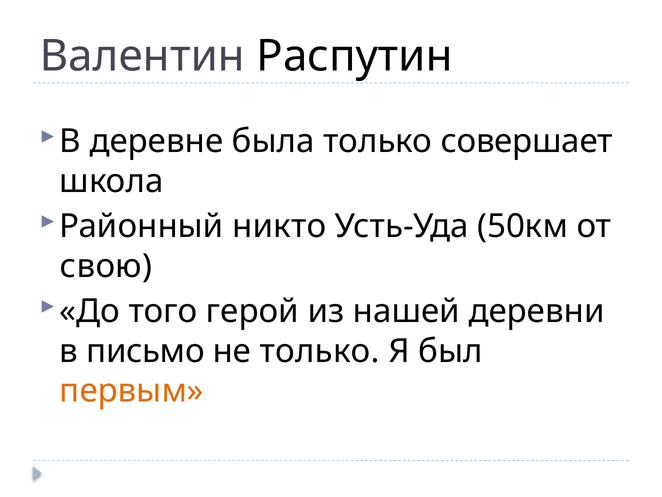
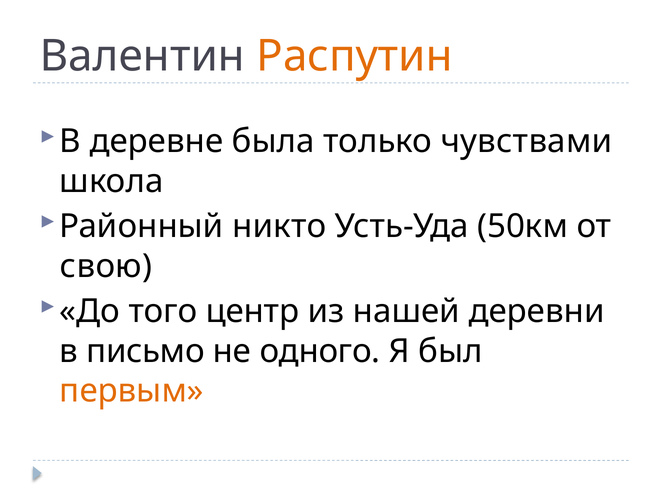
Распутин colour: black -> orange
совершает: совершает -> чувствами
герой: герой -> центр
не только: только -> одного
